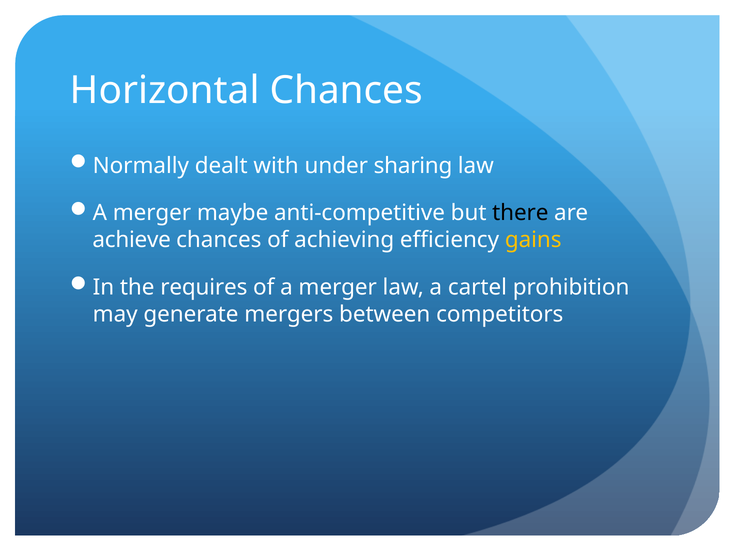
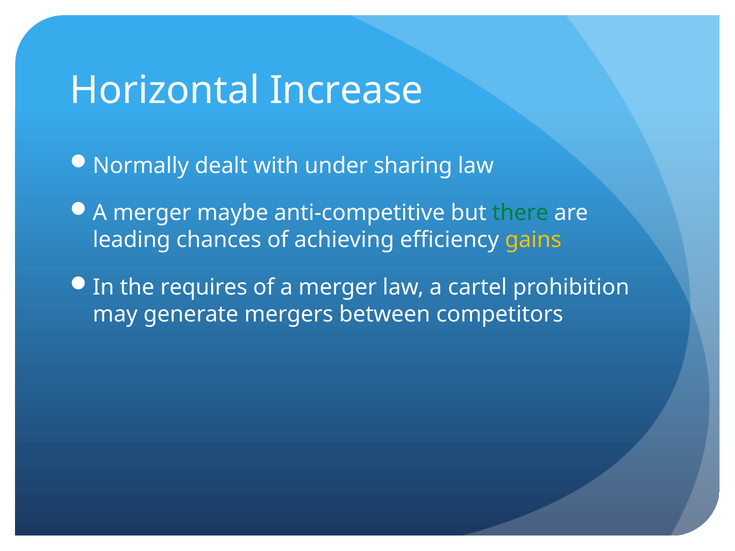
Horizontal Chances: Chances -> Increase
there colour: black -> green
achieve: achieve -> leading
